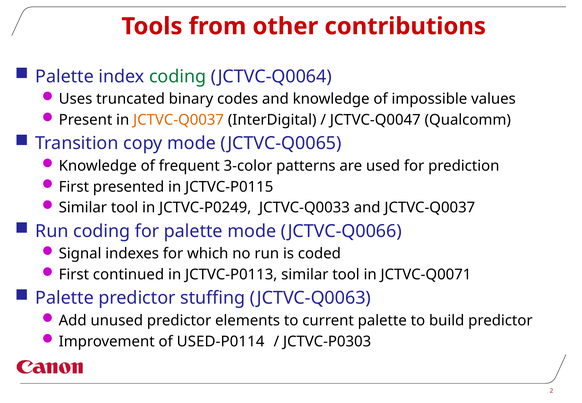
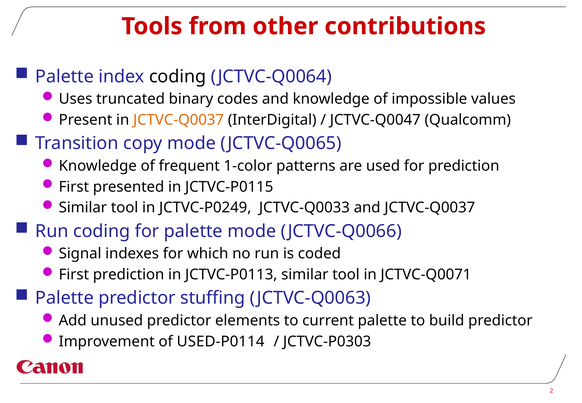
coding at (178, 77) colour: green -> black
3-color: 3-color -> 1-color
First continued: continued -> prediction
